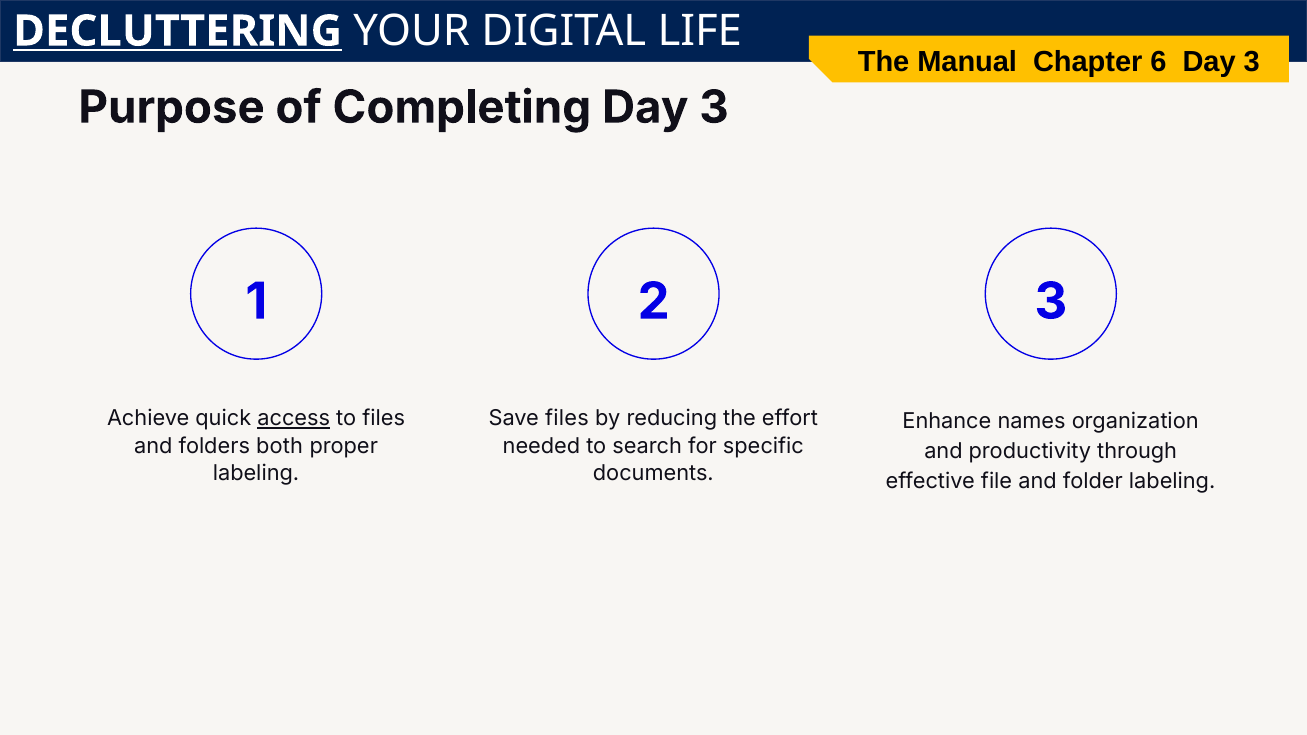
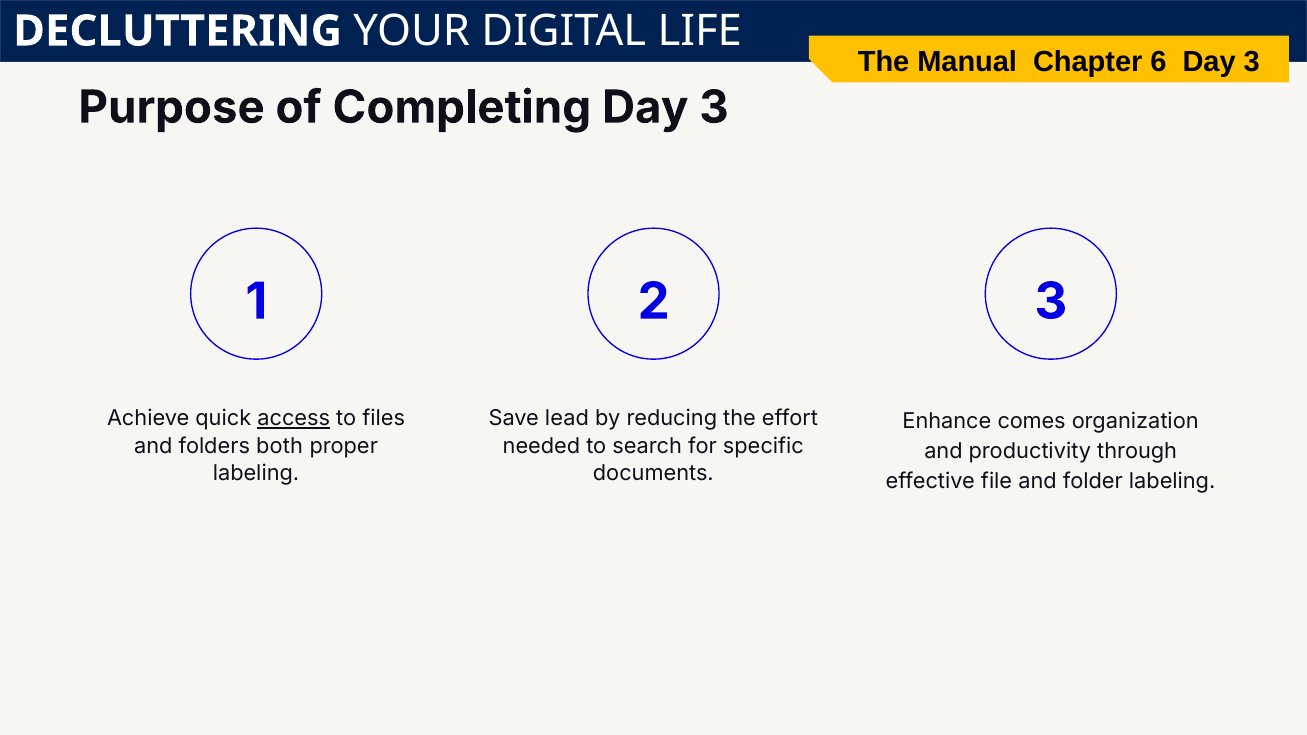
DECLUTTERING underline: present -> none
Save files: files -> lead
names: names -> comes
